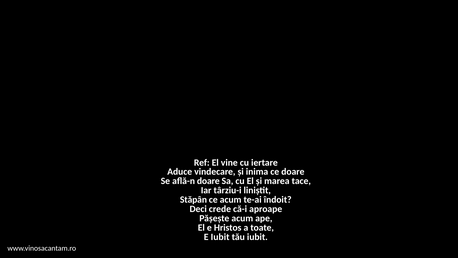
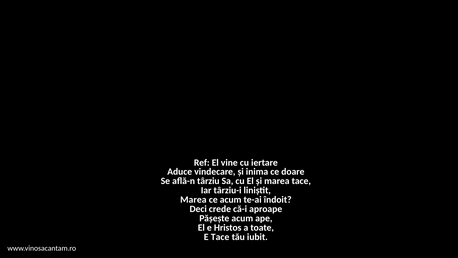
află-n doare: doare -> târziu
Stăpân at (193, 199): Stăpân -> Marea
E Iubit: Iubit -> Tace
